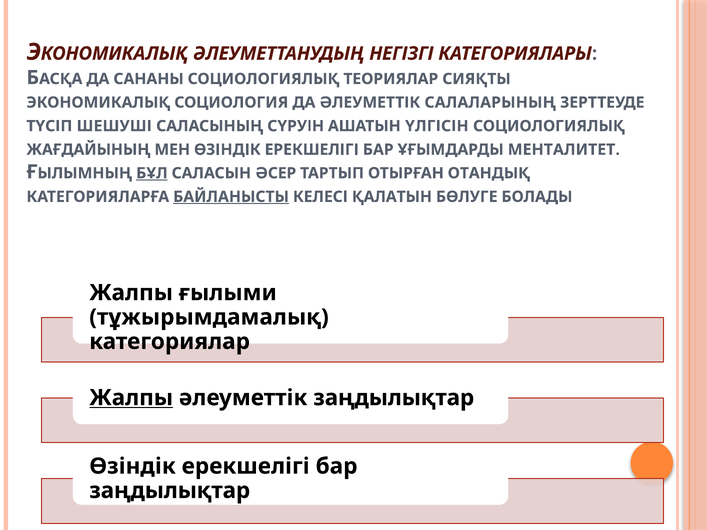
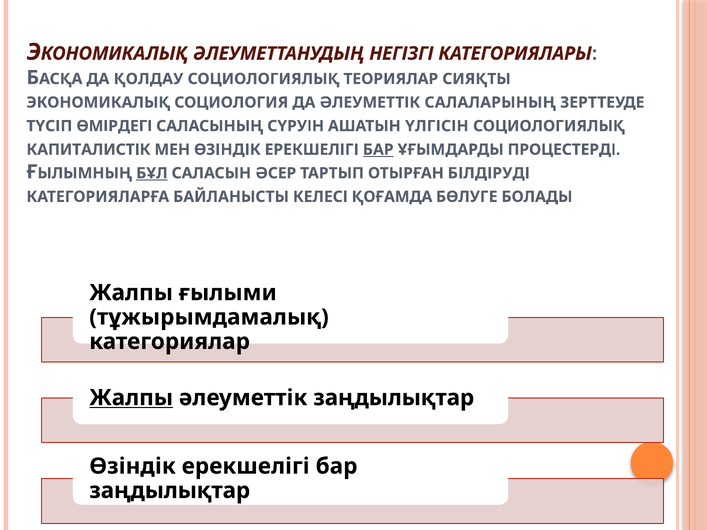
САНАНЫ: САНАНЫ -> ҚОЛДАУ
ШЕШУШІ: ШЕШУШІ -> ӨМІРДЕГІ
ЖАҒДАЙЫНЫҢ: ЖАҒДАЙЫНЫҢ -> КАПИТАЛИСТІК
БАР at (378, 150) underline: none -> present
МЕНТАЛИТЕТ: МЕНТАЛИТЕТ -> ПРОЦЕСТЕРДІ
ОТАНДЫҚ: ОТАНДЫҚ -> БІЛДІРУДІ
БАЙЛАНЫСТЫ underline: present -> none
ҚАЛАТЫН: ҚАЛАТЫН -> ҚОҒАМДА
